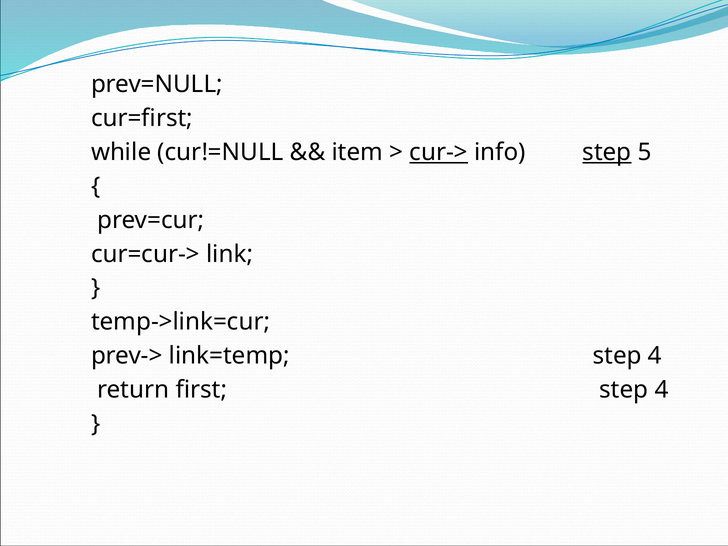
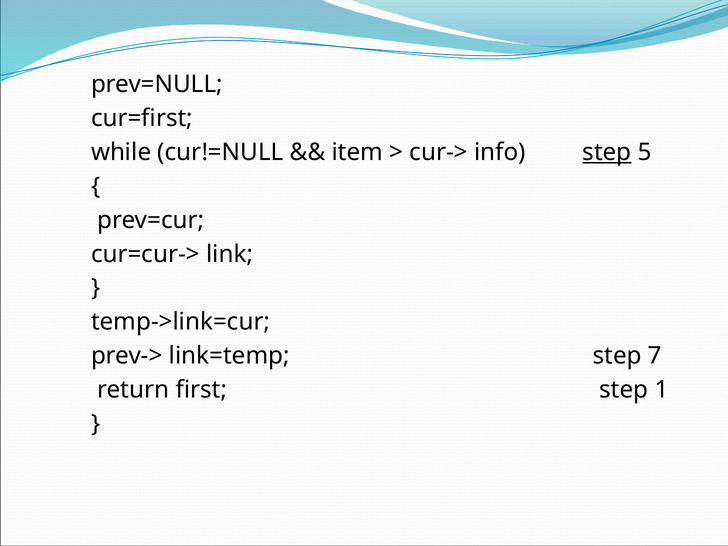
cur-> underline: present -> none
link=temp step 4: 4 -> 7
first step 4: 4 -> 1
